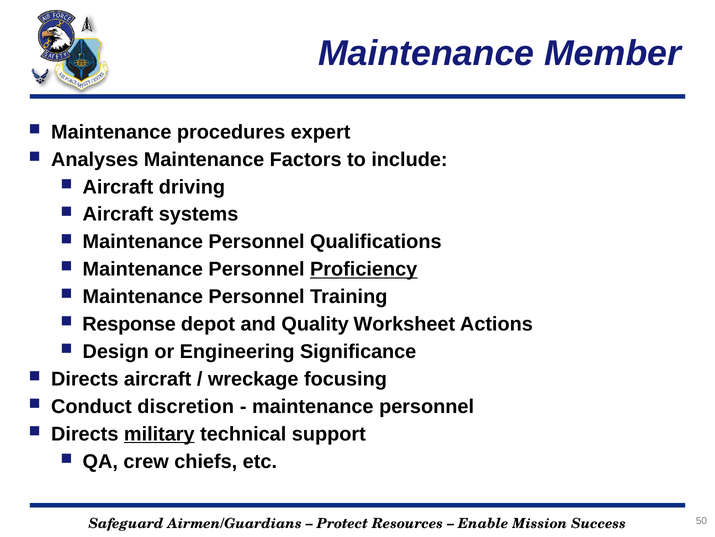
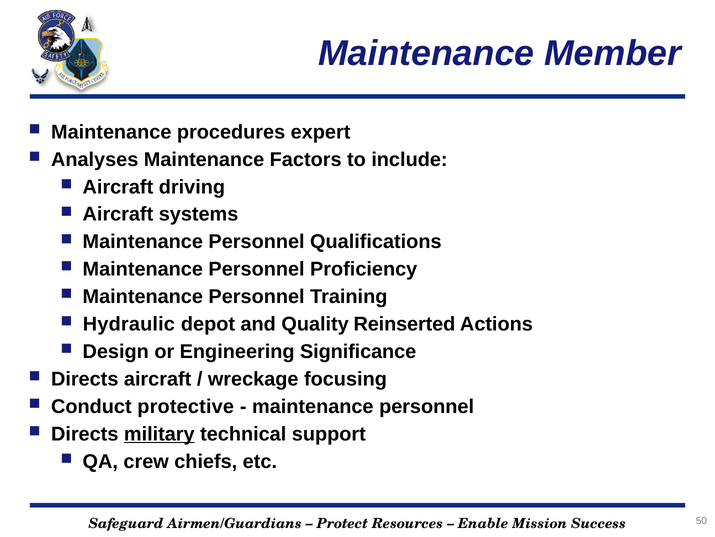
Proficiency underline: present -> none
Response: Response -> Hydraulic
Worksheet: Worksheet -> Reinserted
discretion: discretion -> protective
